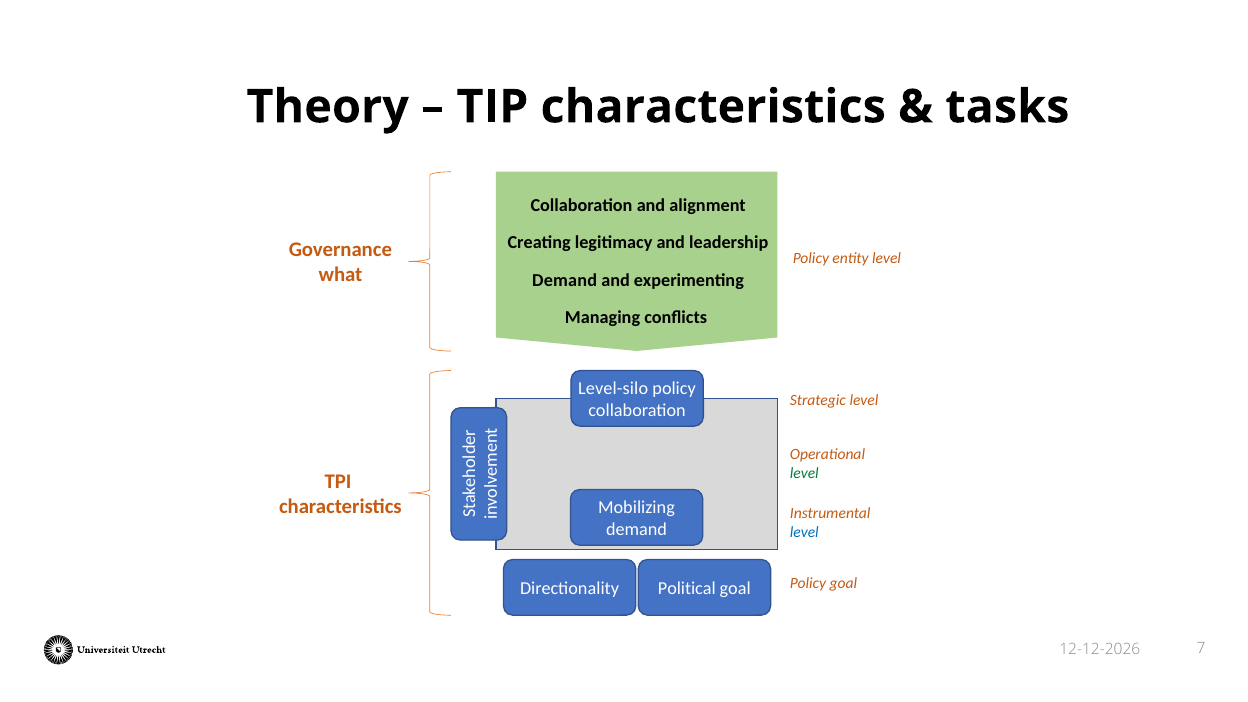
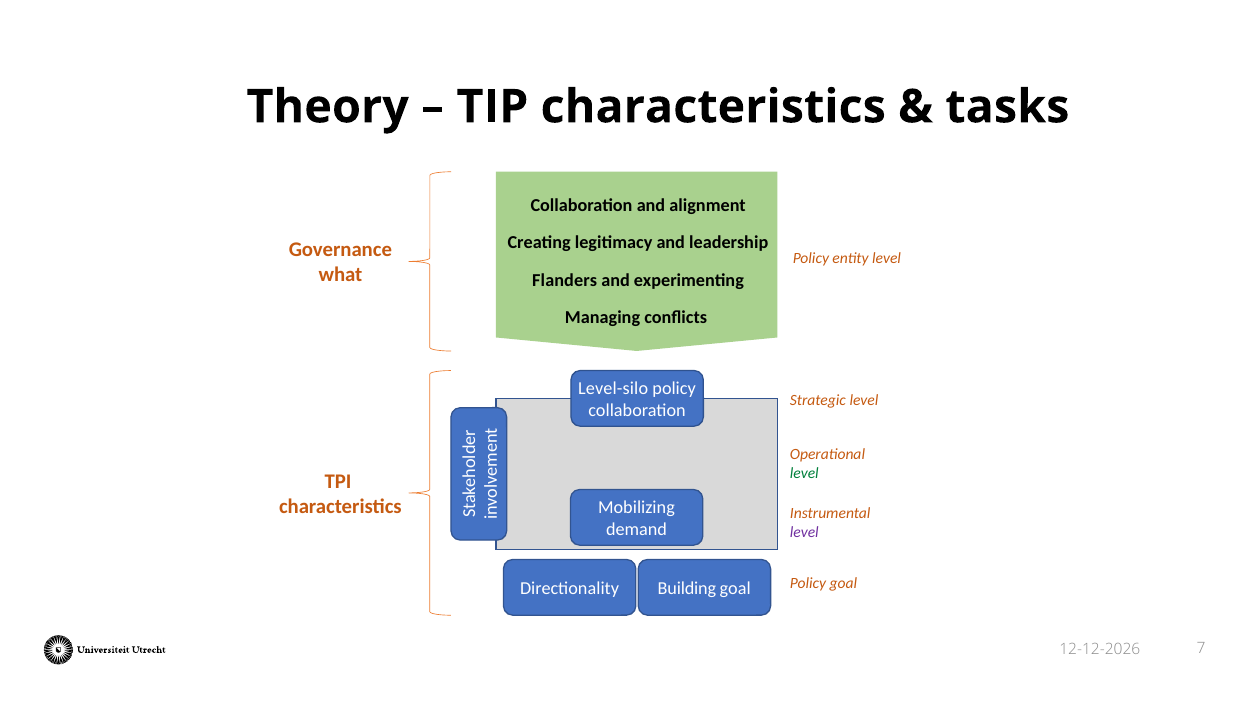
Demand at (565, 280): Demand -> Flanders
level at (804, 532) colour: blue -> purple
Political: Political -> Building
